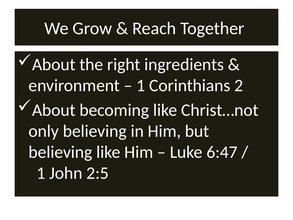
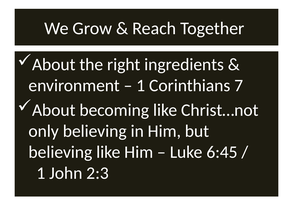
2: 2 -> 7
6:47: 6:47 -> 6:45
2:5: 2:5 -> 2:3
